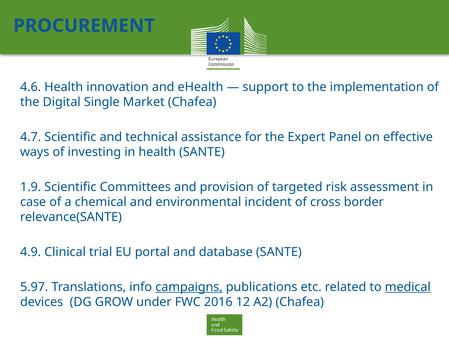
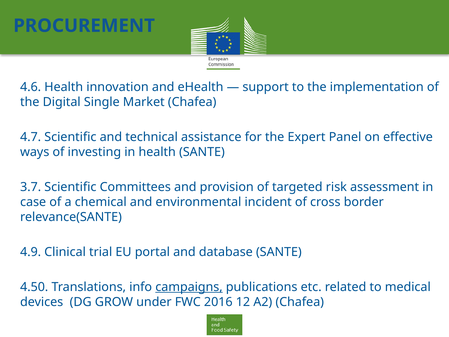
1.9: 1.9 -> 3.7
5.97: 5.97 -> 4.50
medical underline: present -> none
